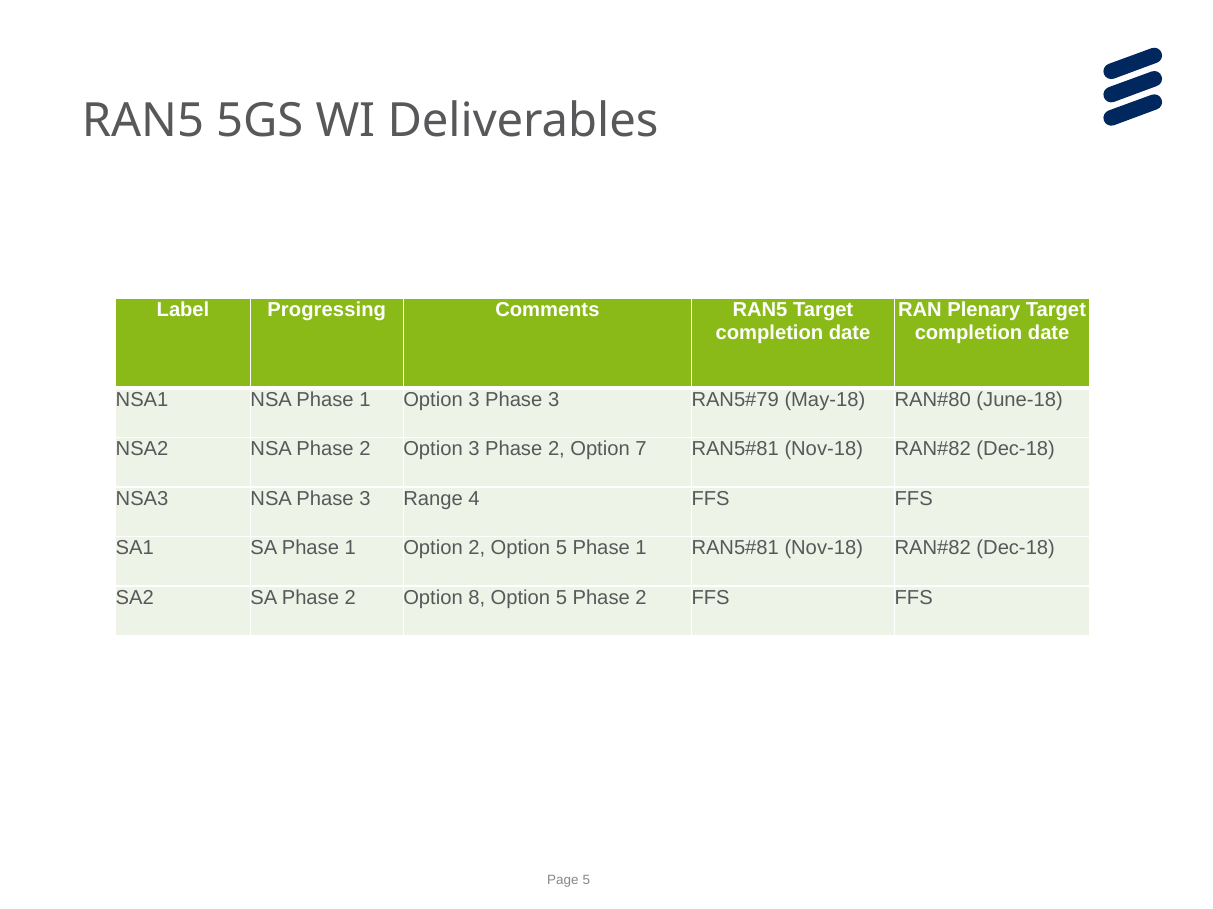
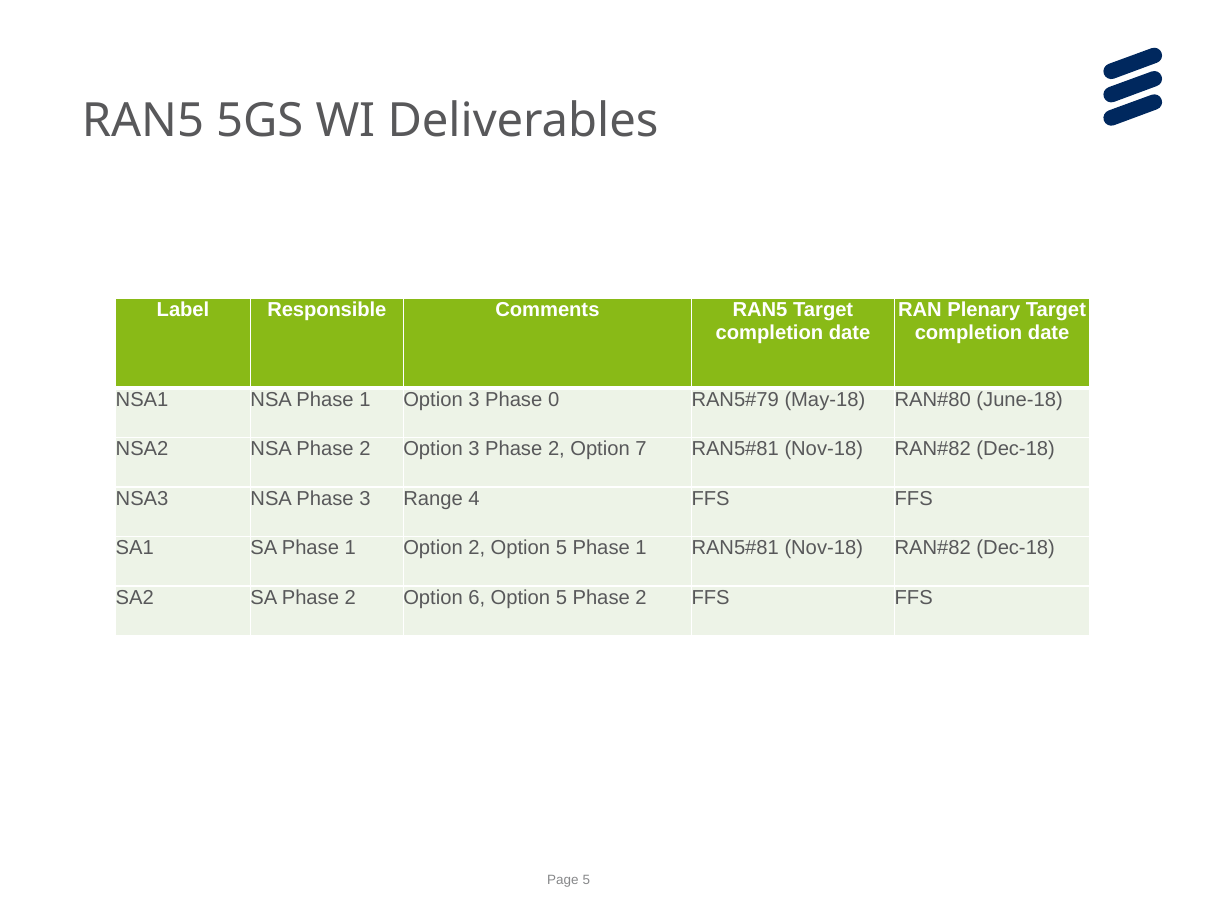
Progressing: Progressing -> Responsible
3 Phase 3: 3 -> 0
8: 8 -> 6
